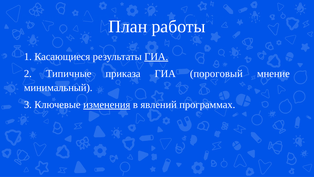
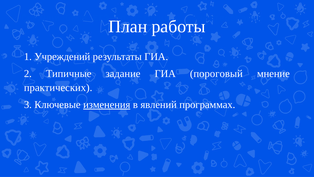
Касающиеся: Касающиеся -> Учреждений
ГИА at (156, 56) underline: present -> none
приказа: приказа -> задание
минимальный: минимальный -> практических
